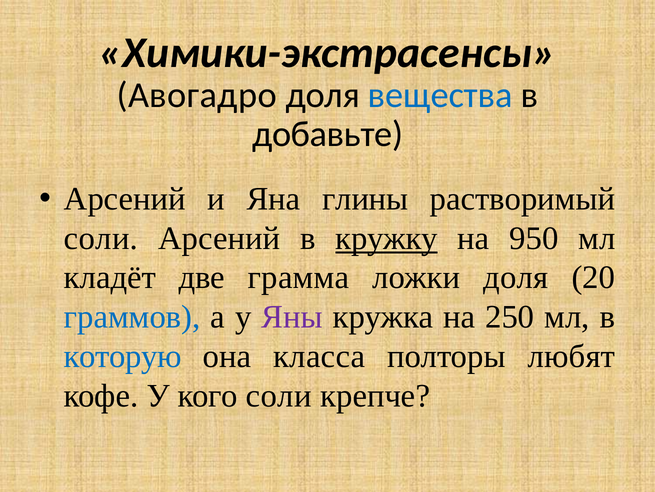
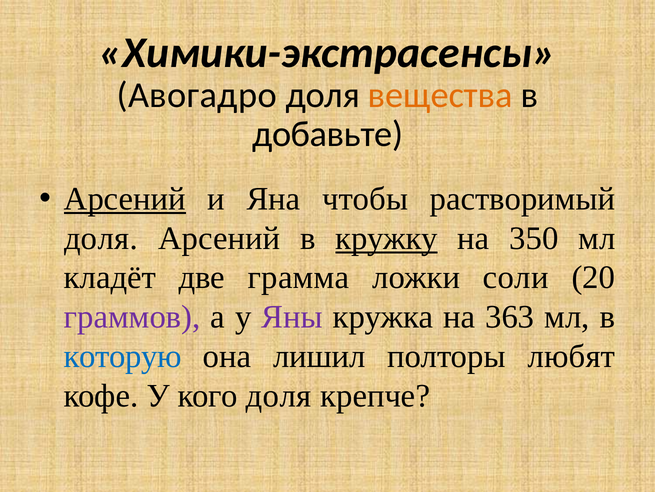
вещества colour: blue -> orange
Арсений at (125, 199) underline: none -> present
глины: глины -> чтобы
соли at (101, 238): соли -> доля
950: 950 -> 350
ложки доля: доля -> соли
граммов colour: blue -> purple
250: 250 -> 363
класса: класса -> лишил
кого соли: соли -> доля
